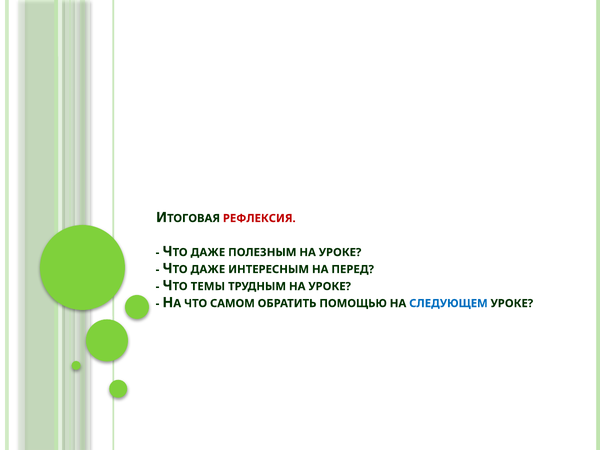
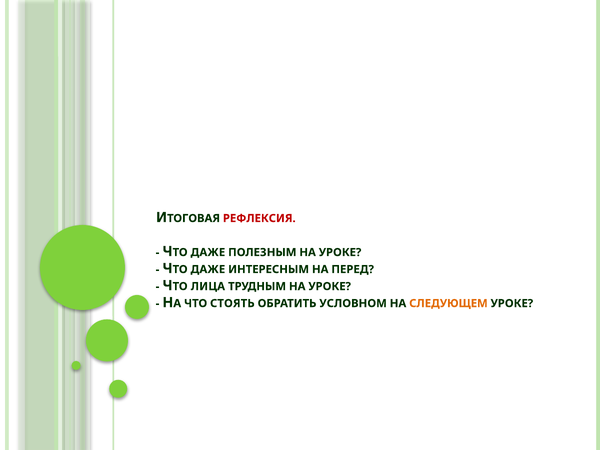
ТЕМЫ: ТЕМЫ -> ЛИЦА
САМОМ: САМОМ -> СТОЯТЬ
ПОМОЩЬЮ: ПОМОЩЬЮ -> УСЛОВНОМ
СЛЕДУЮЩЕМ colour: blue -> orange
